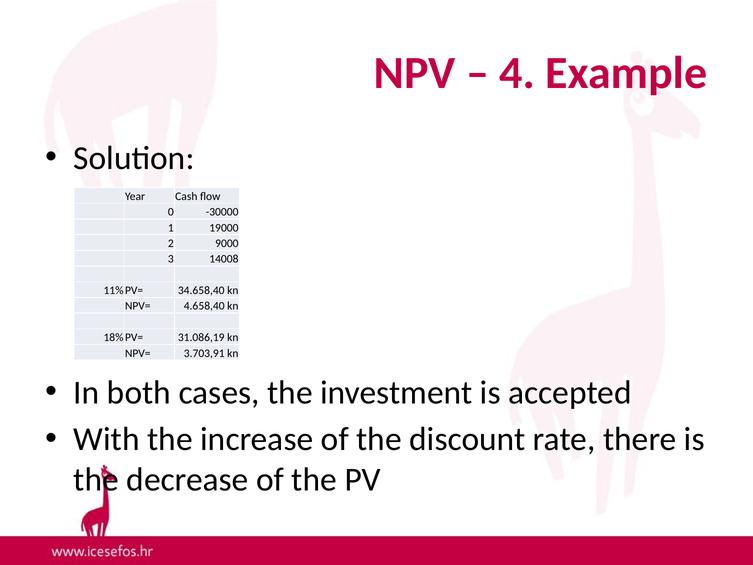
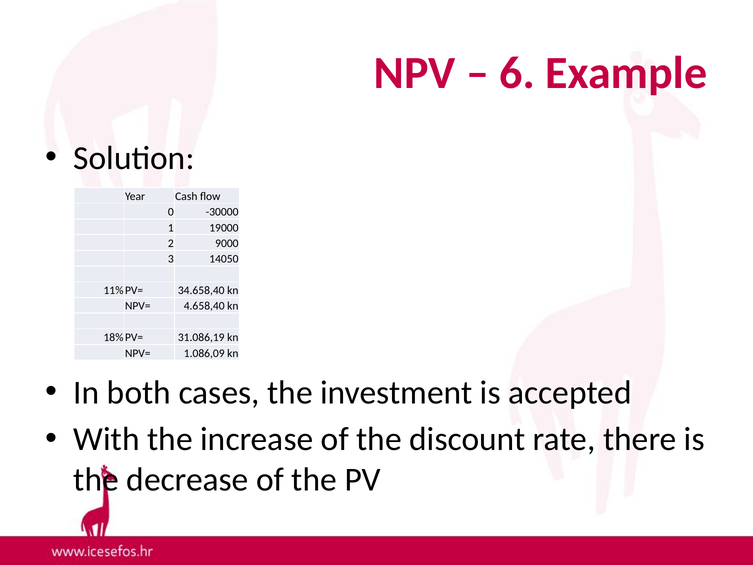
4: 4 -> 6
14008: 14008 -> 14050
3.703,91: 3.703,91 -> 1.086,09
